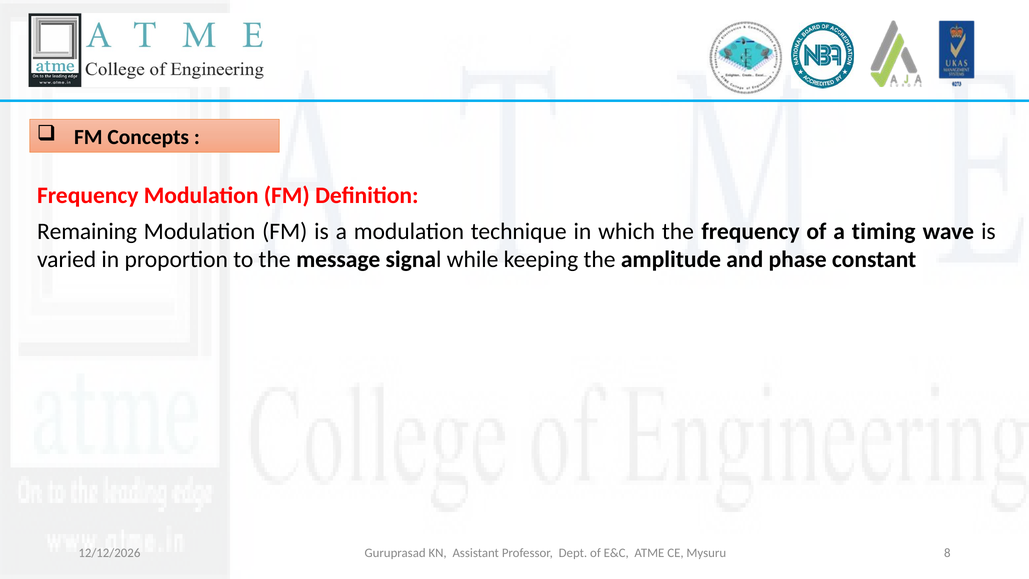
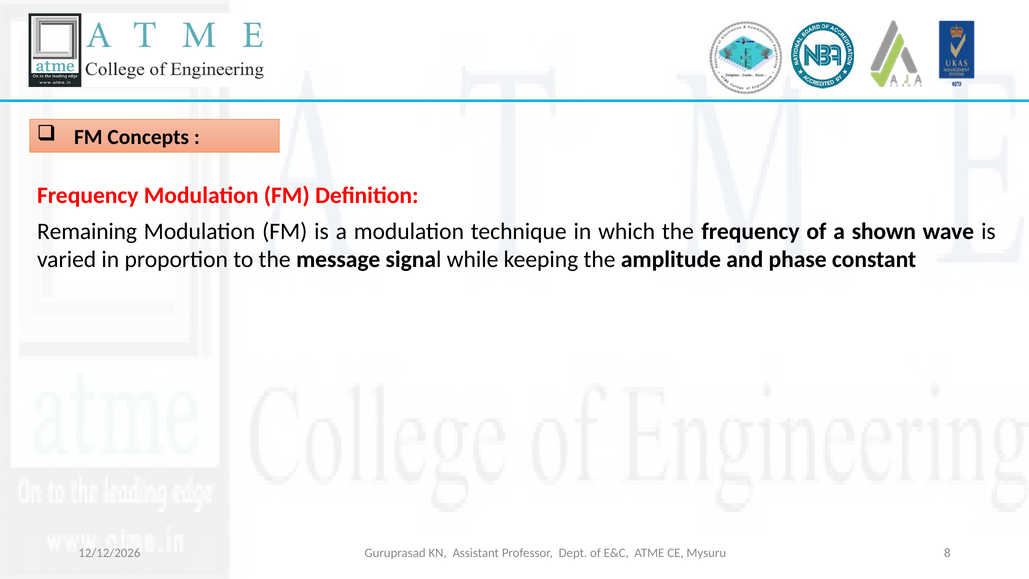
timing: timing -> shown
